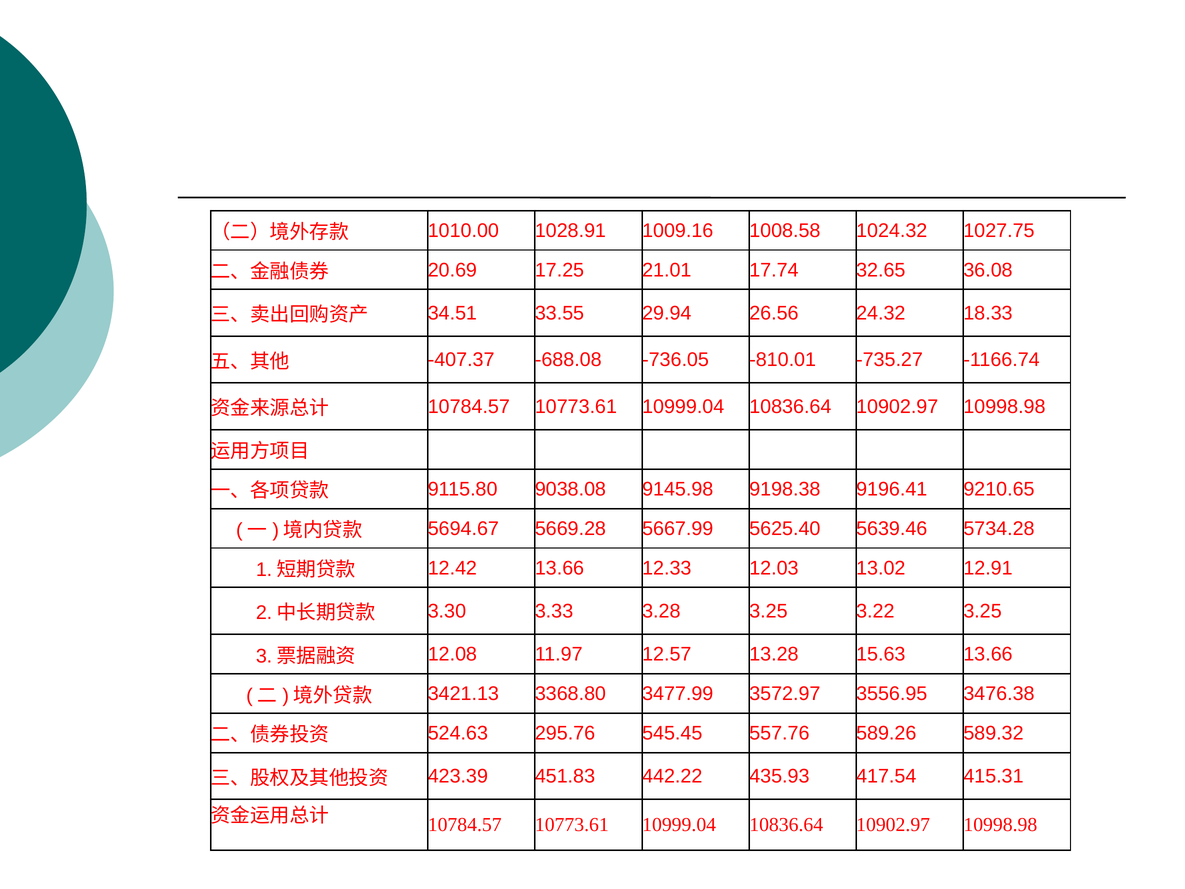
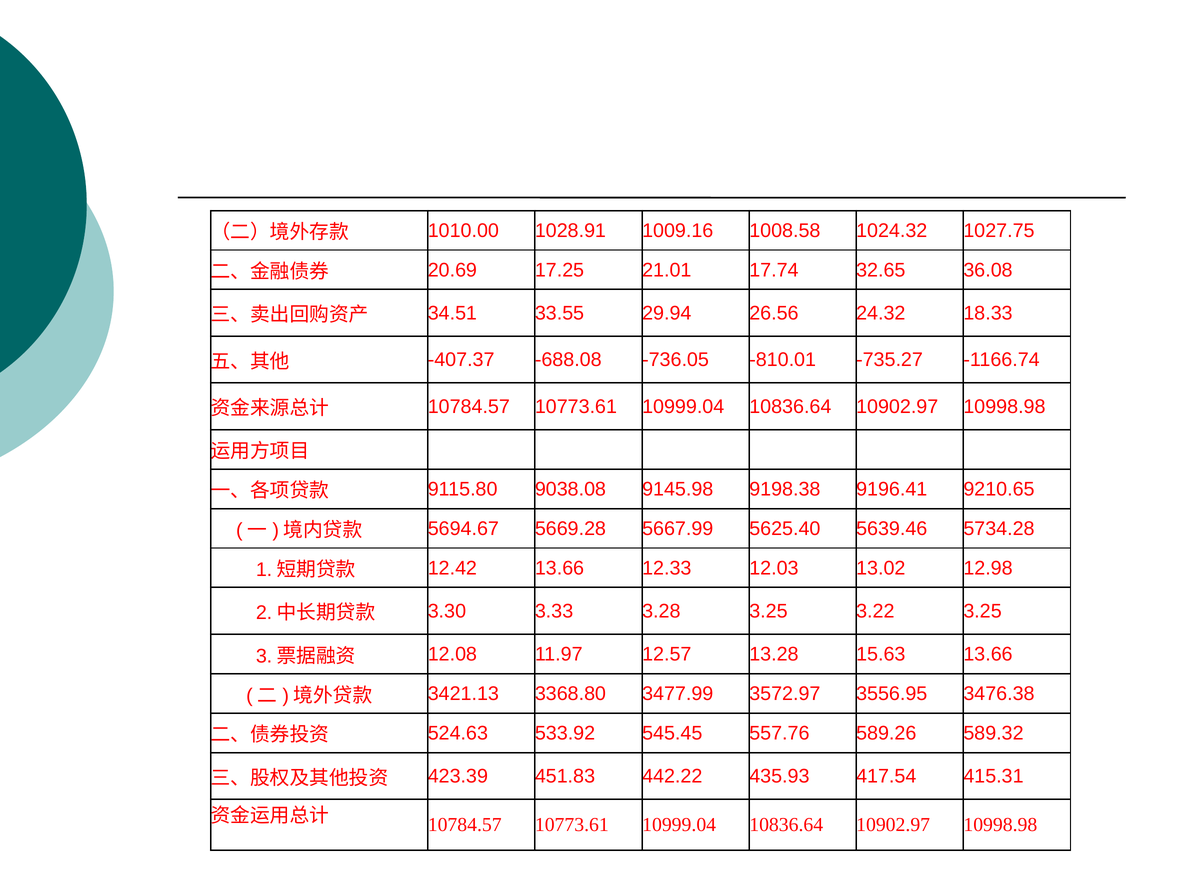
12.91: 12.91 -> 12.98
295.76: 295.76 -> 533.92
